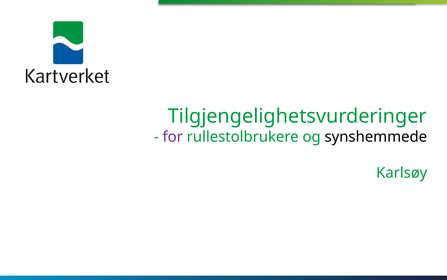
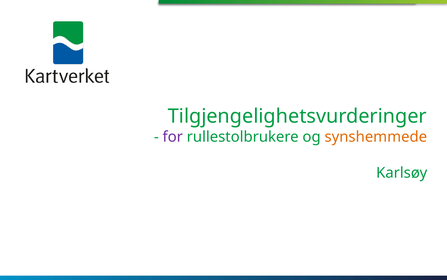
synshemmede colour: black -> orange
